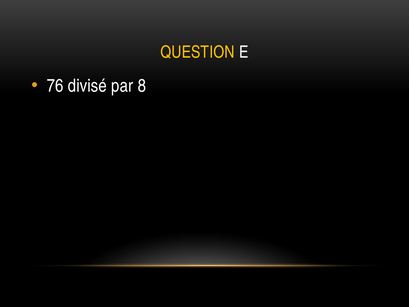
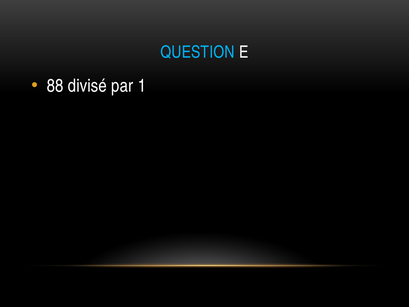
QUESTION colour: yellow -> light blue
76: 76 -> 88
8: 8 -> 1
